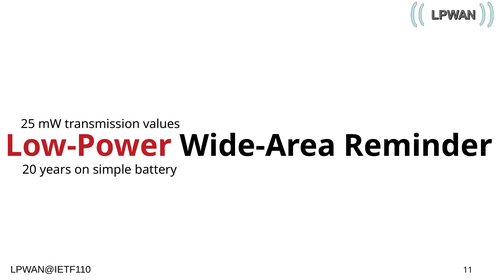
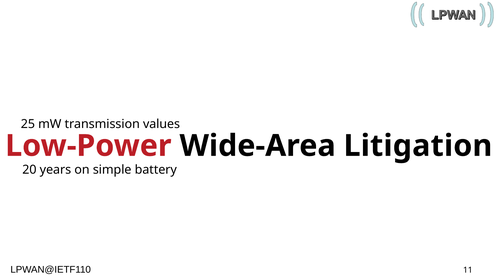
Reminder: Reminder -> Litigation
